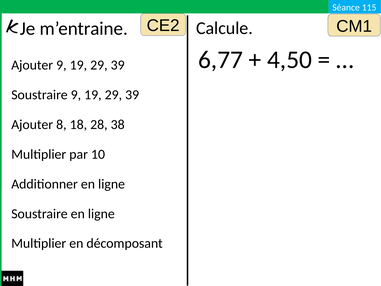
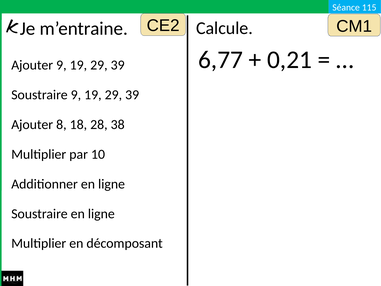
4,50: 4,50 -> 0,21
